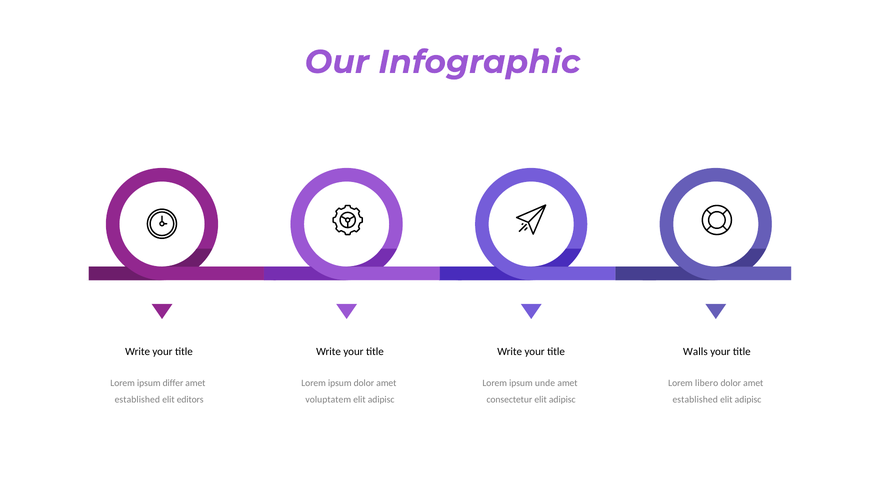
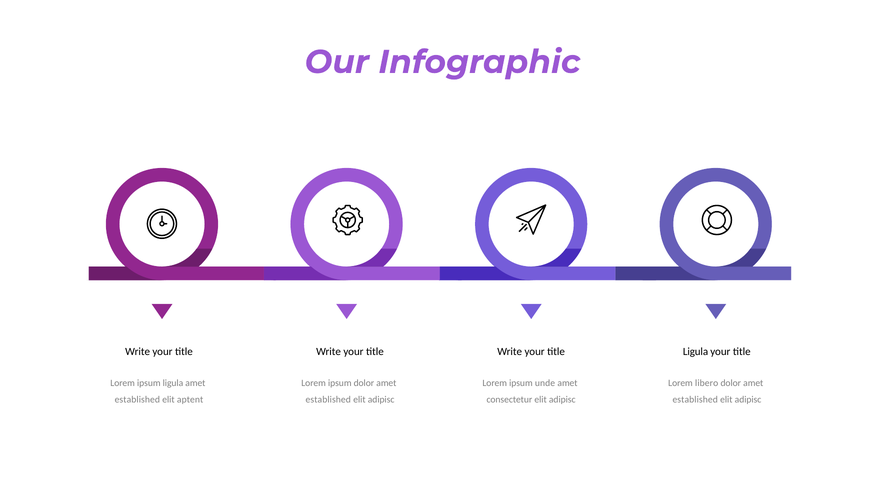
Walls at (695, 351): Walls -> Ligula
ipsum differ: differ -> ligula
editors: editors -> aptent
voluptatem at (328, 399): voluptatem -> established
